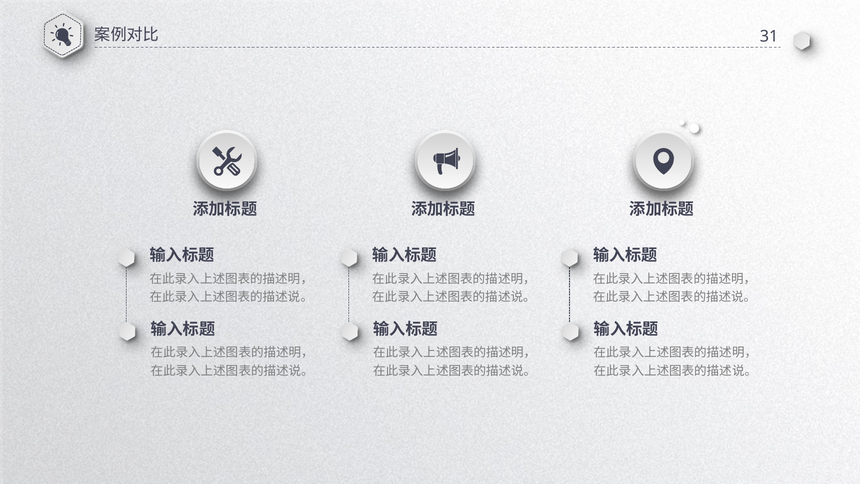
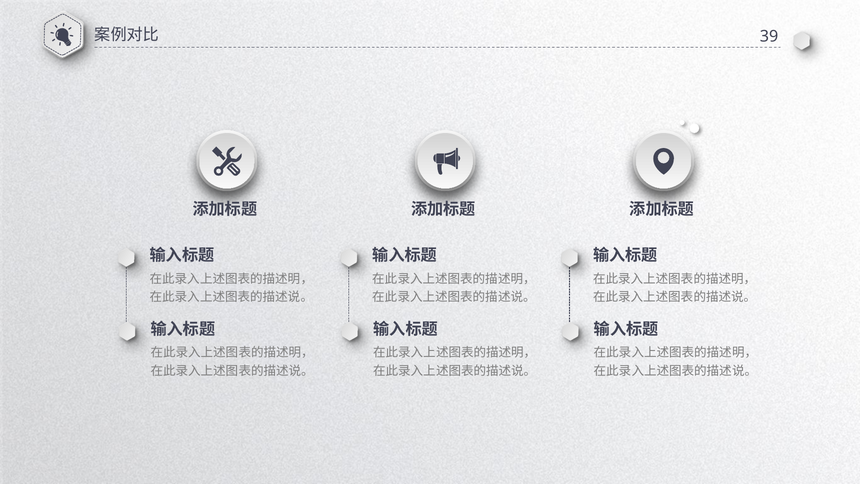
31: 31 -> 39
